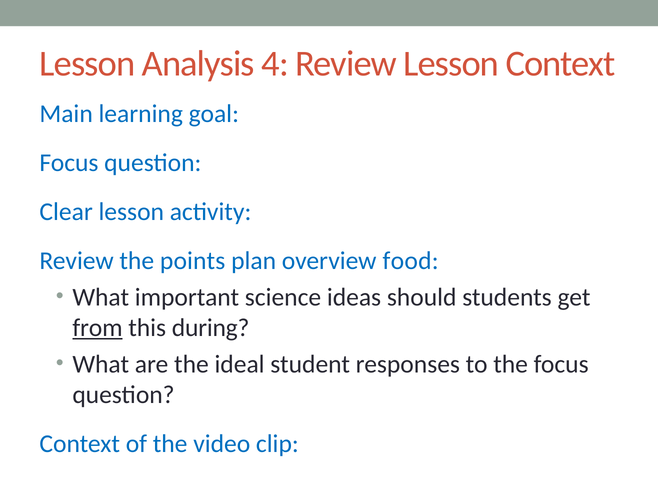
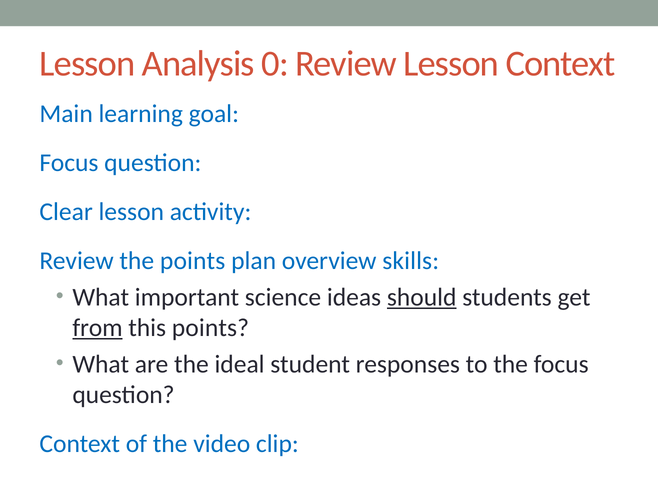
4: 4 -> 0
food: food -> skills
should underline: none -> present
this during: during -> points
